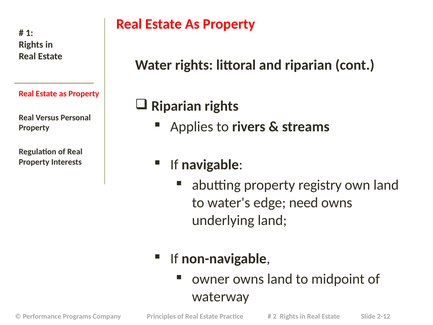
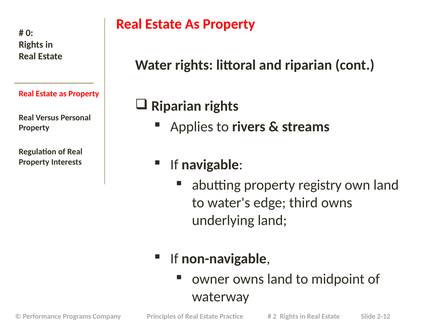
1: 1 -> 0
need: need -> third
